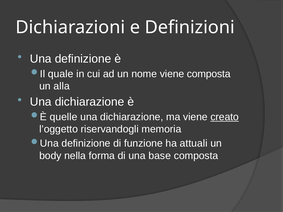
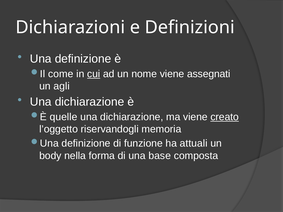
quale: quale -> come
cui underline: none -> present
viene composta: composta -> assegnati
alla: alla -> agli
